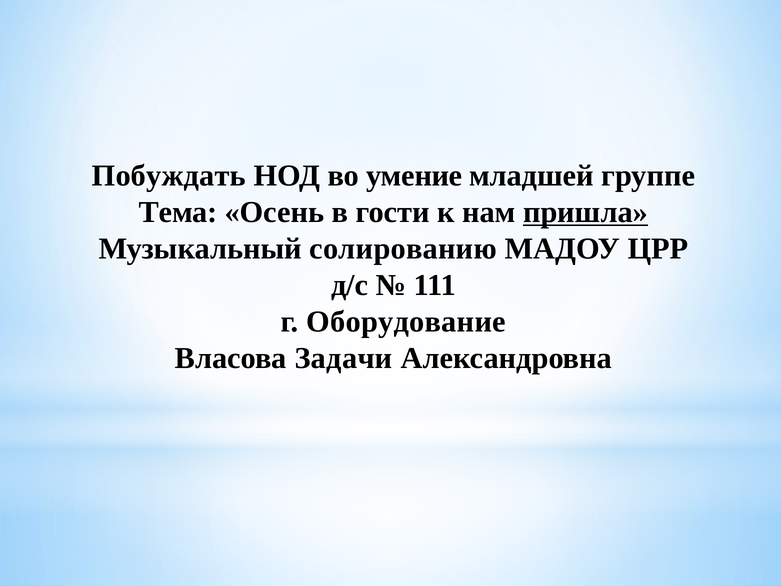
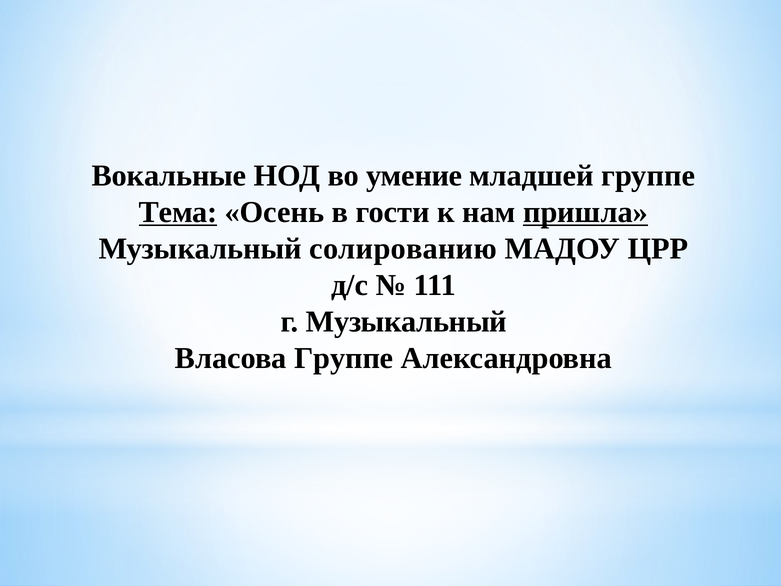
Побуждать: Побуждать -> Вокальные
Тема underline: none -> present
г Оборудование: Оборудование -> Музыкальный
Власова Задачи: Задачи -> Группе
